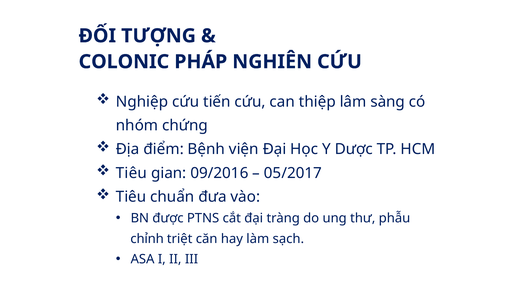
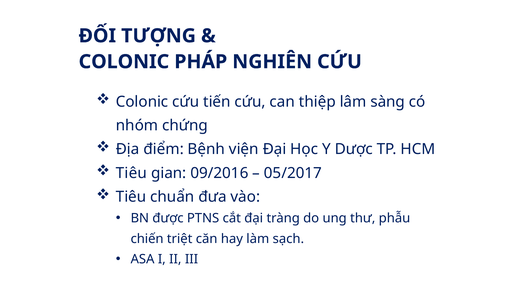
Nghiệp at (142, 102): Nghiệp -> Colonic
chỉnh: chỉnh -> chiến
